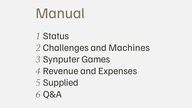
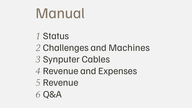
Games: Games -> Cables
5 Supplied: Supplied -> Revenue
